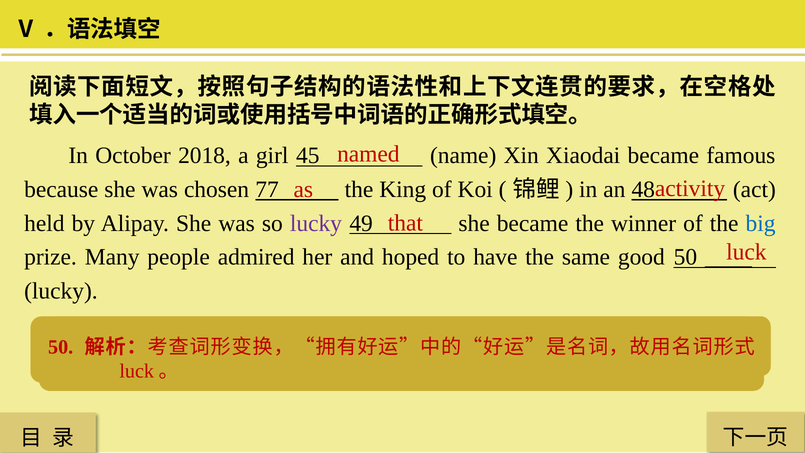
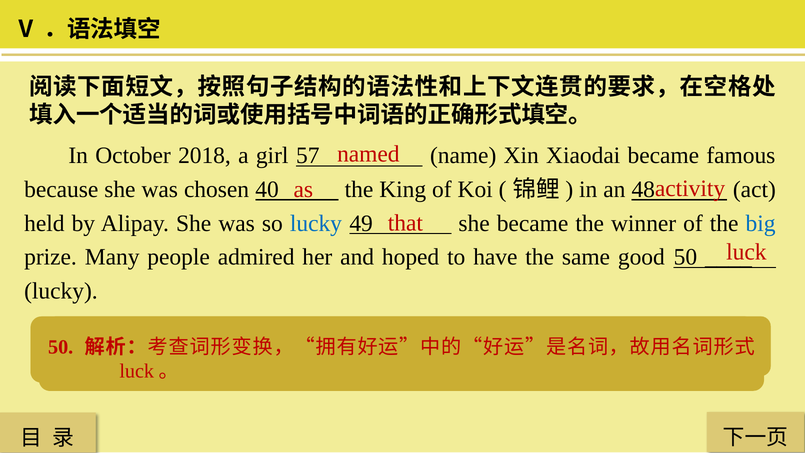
45: 45 -> 57
77: 77 -> 40
lucky at (316, 223) colour: purple -> blue
